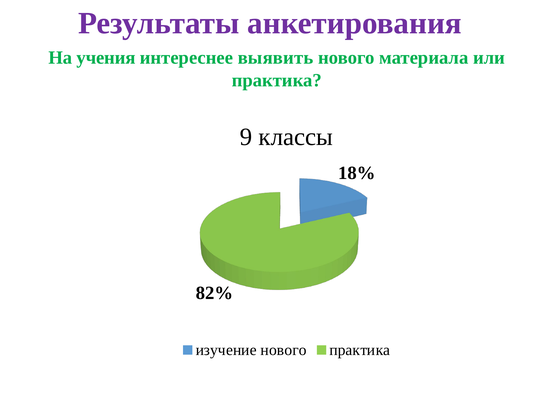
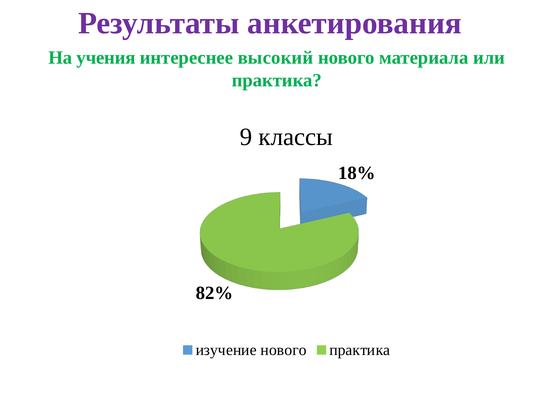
выявить: выявить -> высокий
